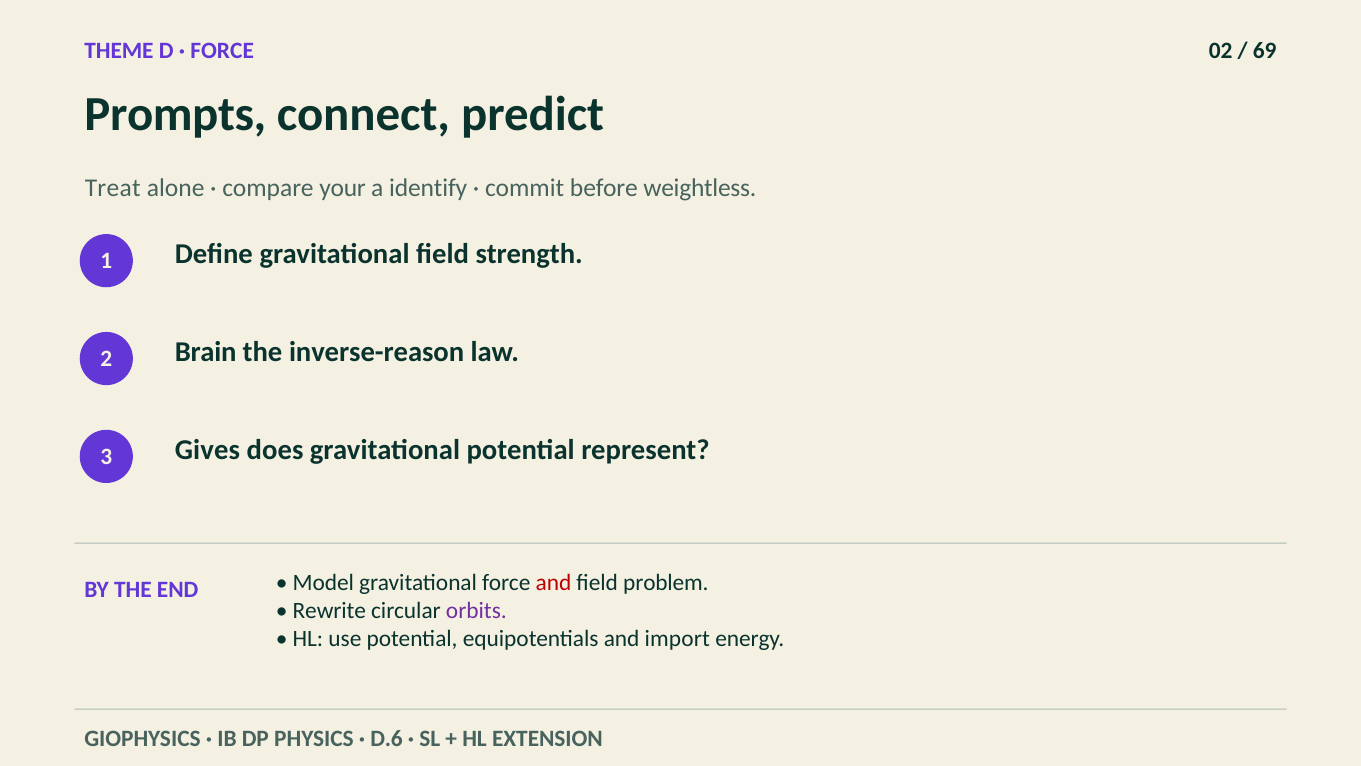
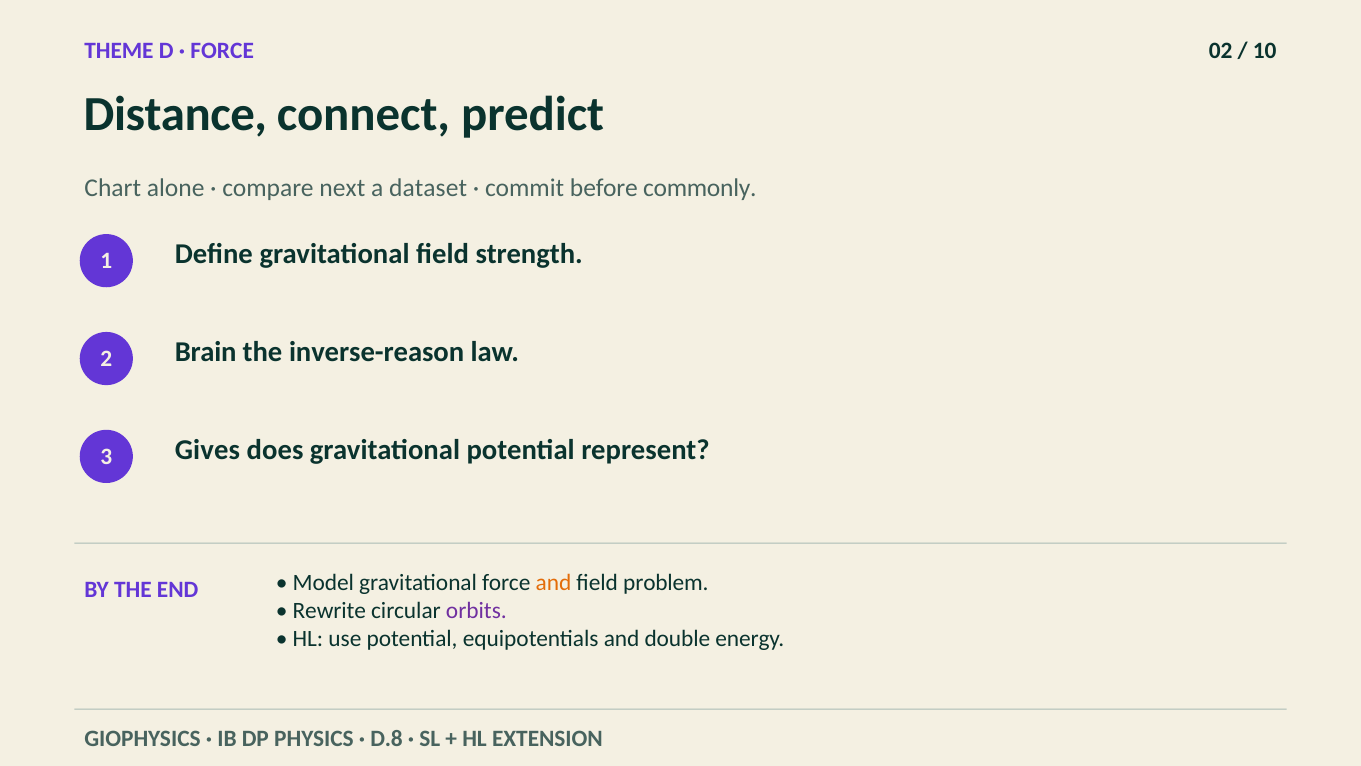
69: 69 -> 10
Prompts: Prompts -> Distance
Treat: Treat -> Chart
your: your -> next
identify: identify -> dataset
weightless: weightless -> commonly
and at (553, 582) colour: red -> orange
import: import -> double
D.6: D.6 -> D.8
